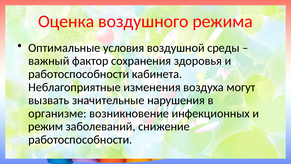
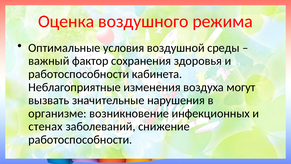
режим: режим -> стенах
